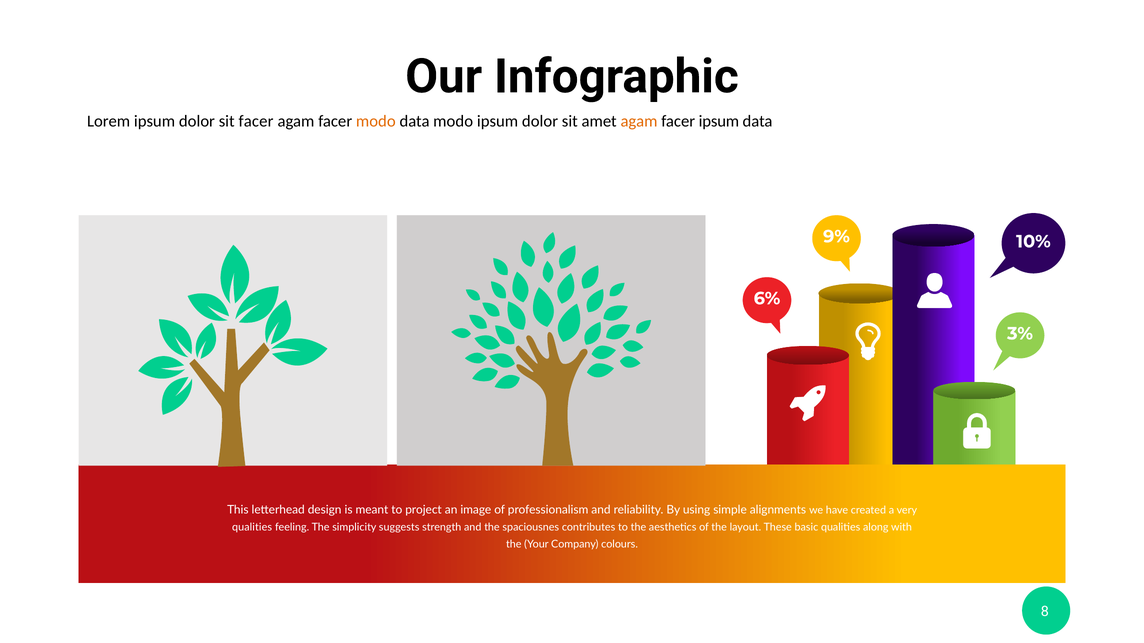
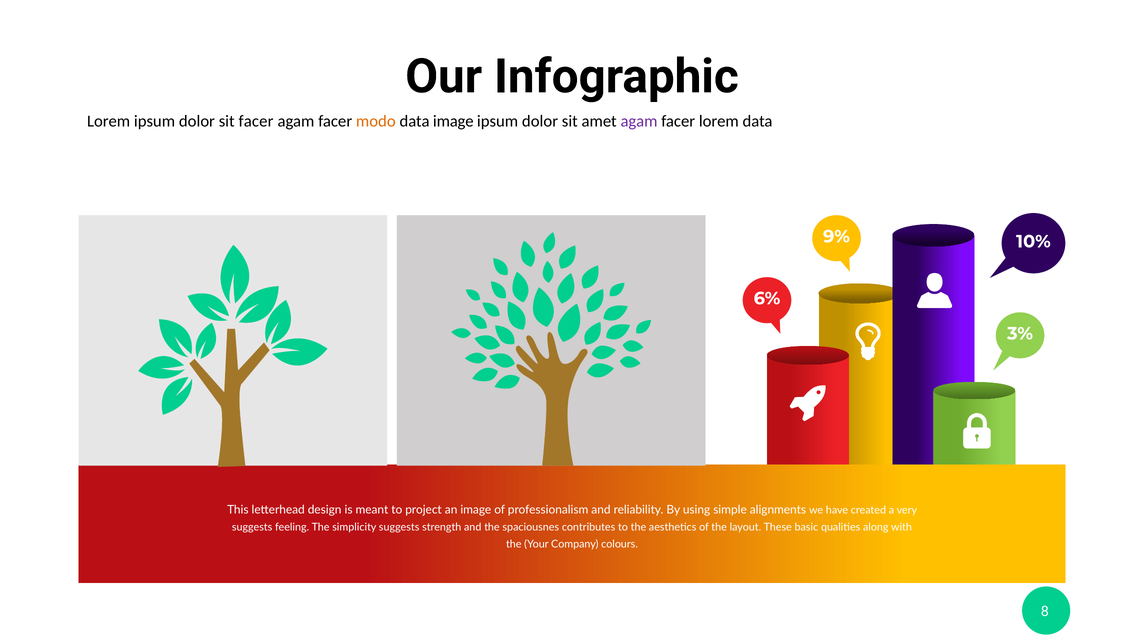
data modo: modo -> image
agam at (639, 121) colour: orange -> purple
facer ipsum: ipsum -> lorem
qualities at (252, 528): qualities -> suggests
